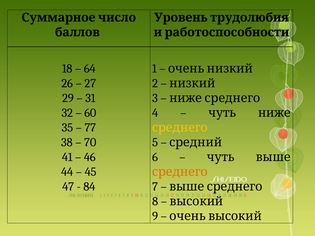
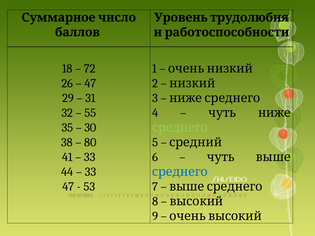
64: 64 -> 72
27 at (90, 83): 27 -> 47
60: 60 -> 55
77: 77 -> 30
среднего at (180, 128) colour: yellow -> light green
70: 70 -> 80
46 at (90, 157): 46 -> 33
45 at (91, 172): 45 -> 33
среднего at (180, 172) colour: orange -> blue
84: 84 -> 53
